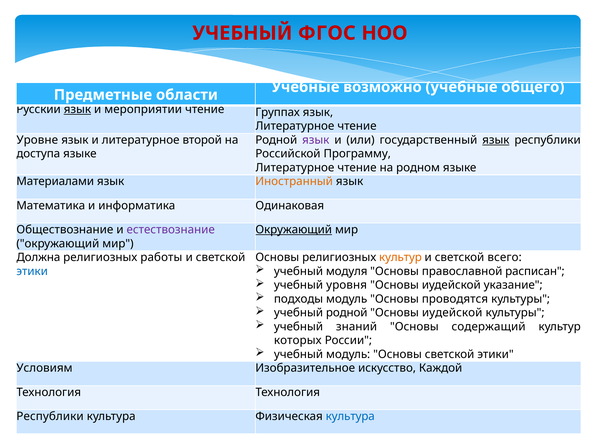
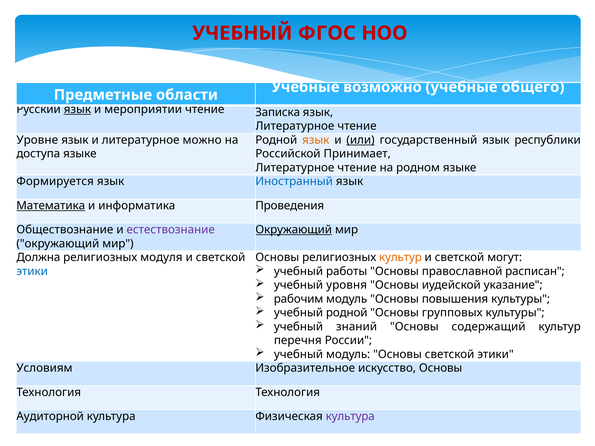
Группах: Группах -> Записка
второй: второй -> можно
язык at (316, 140) colour: purple -> orange
или underline: none -> present
язык at (496, 140) underline: present -> none
Программу: Программу -> Принимает
Материалами: Материалами -> Формируется
Иностранный colour: orange -> blue
Математика underline: none -> present
Одинаковая: Одинаковая -> Проведения
работы: работы -> модуля
всего: всего -> могут
модуля: модуля -> работы
подходы: подходы -> рабочим
проводятся: проводятся -> повышения
иудейской at (452, 313): иудейской -> групповых
которых: которых -> перечня
искусство Каждой: Каждой -> Основы
Республики at (50, 417): Республики -> Аудиторной
культура at (350, 417) colour: blue -> purple
